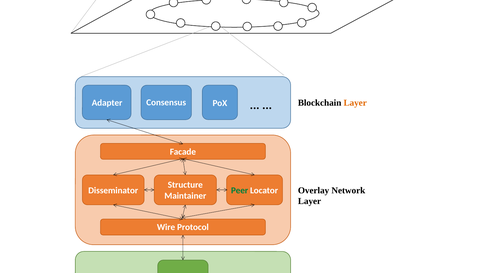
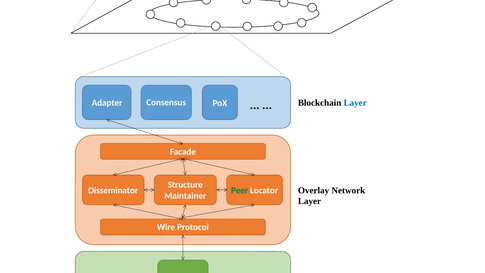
Layer at (355, 103) colour: orange -> blue
